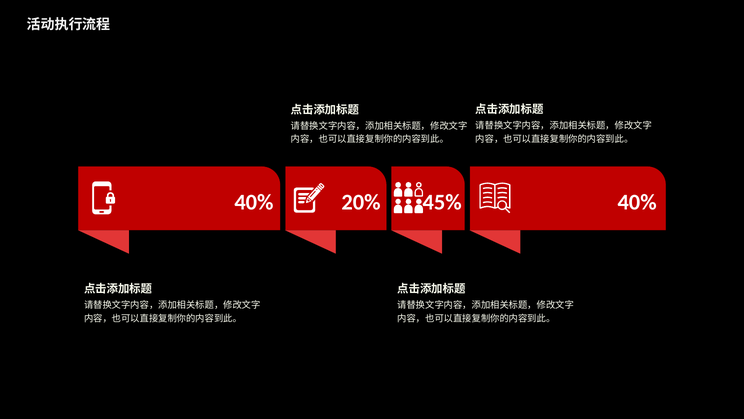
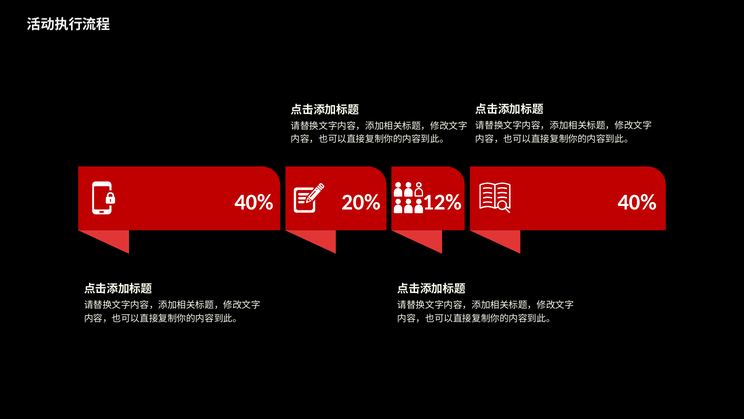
45%: 45% -> 12%
